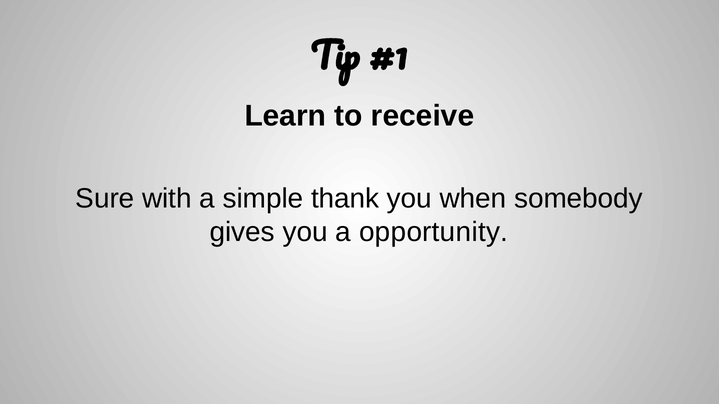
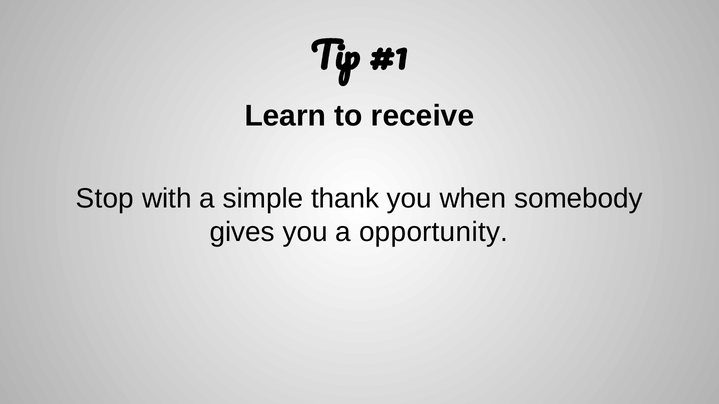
Sure: Sure -> Stop
